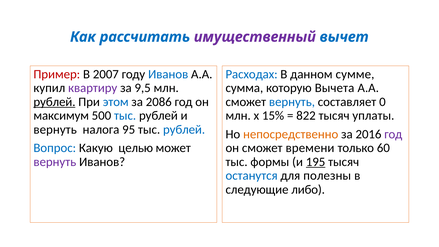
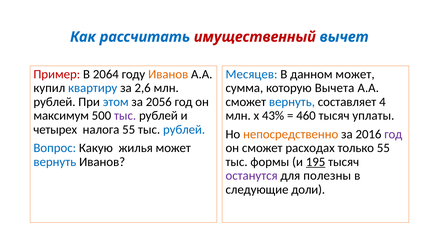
имущественный colour: purple -> red
2007: 2007 -> 2064
Иванов at (168, 74) colour: blue -> orange
Расходах: Расходах -> Месяцев
данном сумме: сумме -> может
квартиру colour: purple -> blue
9,5: 9,5 -> 2,6
рублей at (54, 102) underline: present -> none
2086: 2086 -> 2056
0: 0 -> 4
тыс at (125, 116) colour: blue -> purple
15%: 15% -> 43%
822: 822 -> 460
вернуть at (55, 130): вернуть -> четырех
налога 95: 95 -> 55
целью: целью -> жилья
времени: времени -> расходах
только 60: 60 -> 55
вернуть at (55, 162) colour: purple -> blue
останутся colour: blue -> purple
либо: либо -> доли
